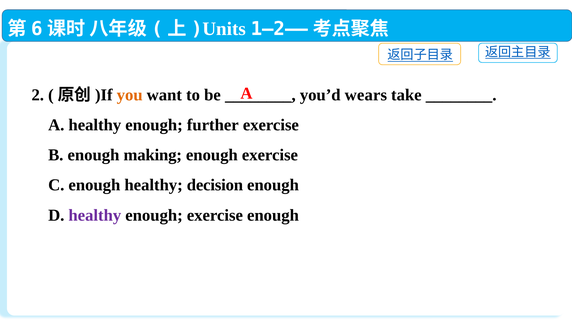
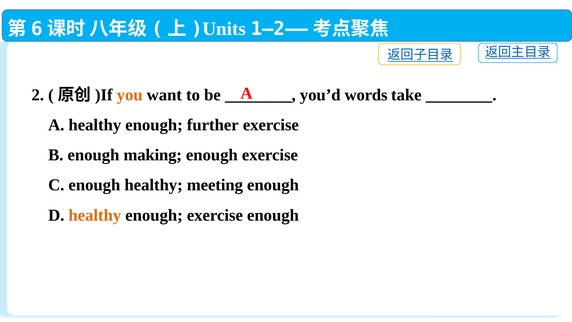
wears: wears -> words
decision: decision -> meeting
healthy at (95, 215) colour: purple -> orange
